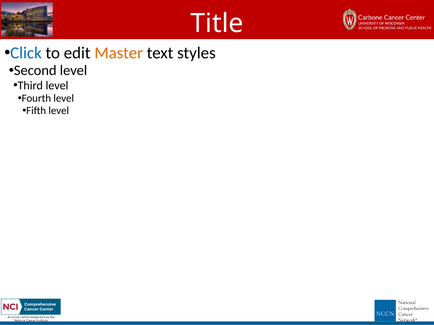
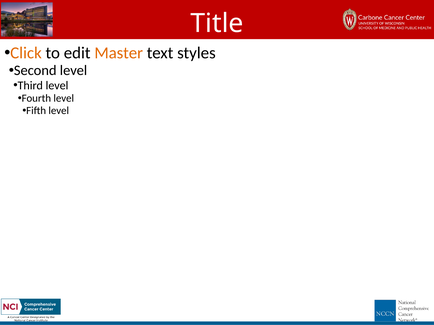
Click colour: blue -> orange
